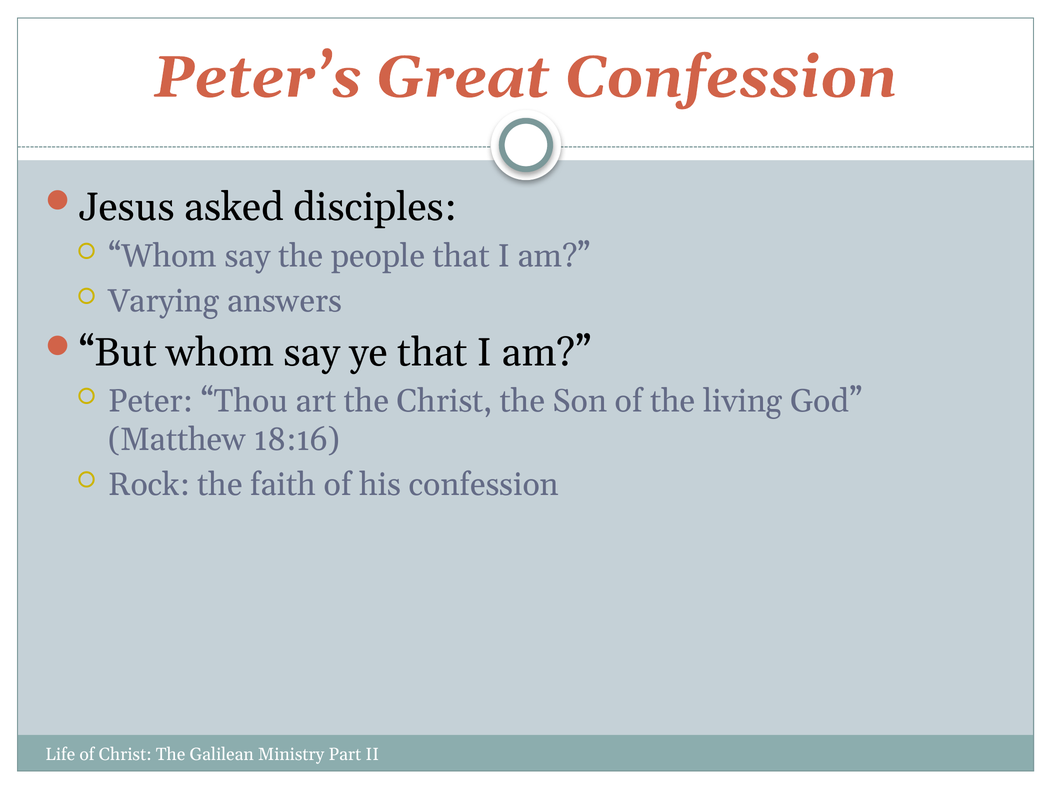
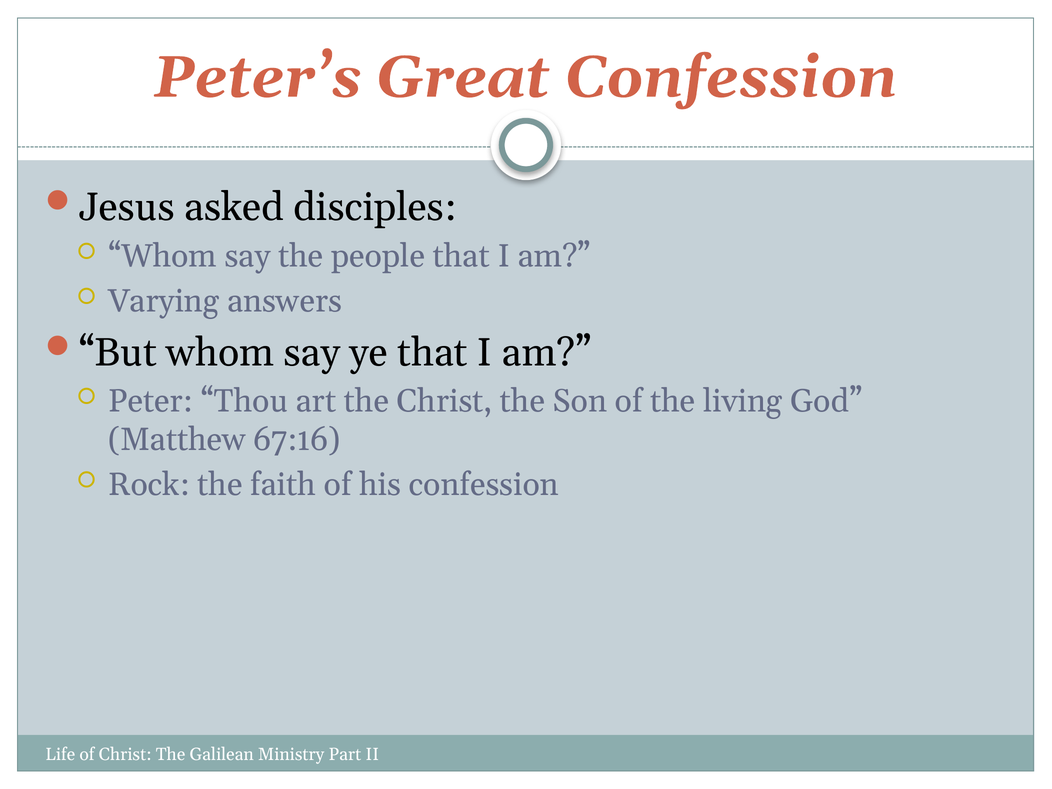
18:16: 18:16 -> 67:16
